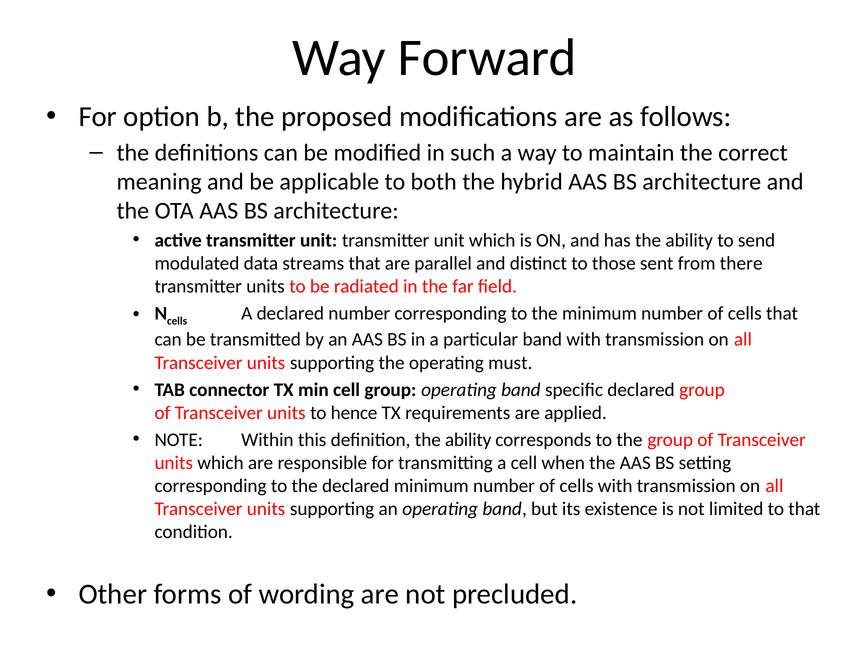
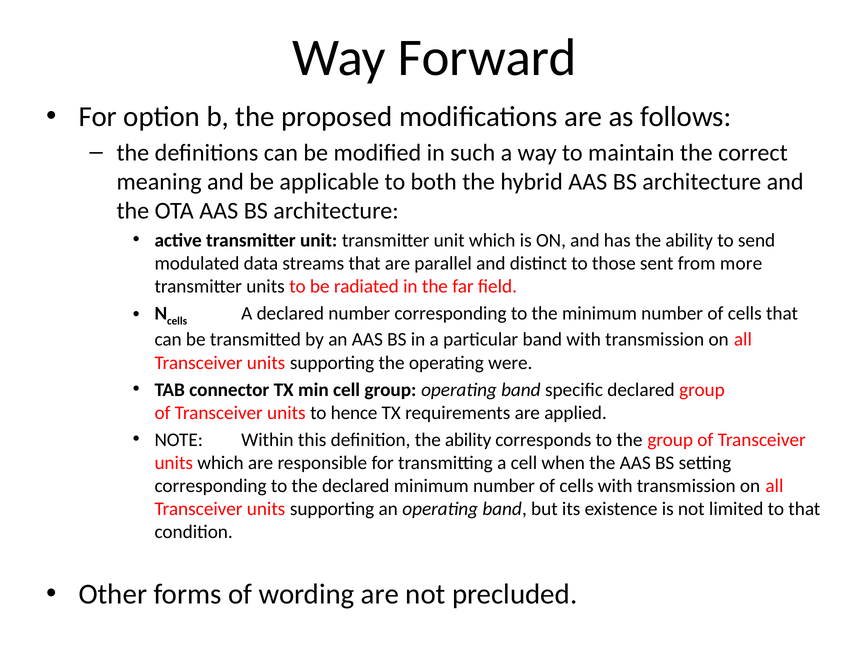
there: there -> more
must: must -> were
